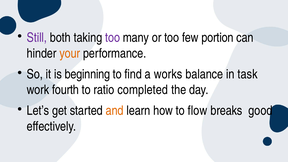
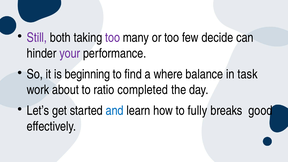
portion: portion -> decide
your colour: orange -> purple
works: works -> where
fourth: fourth -> about
and colour: orange -> blue
flow: flow -> fully
